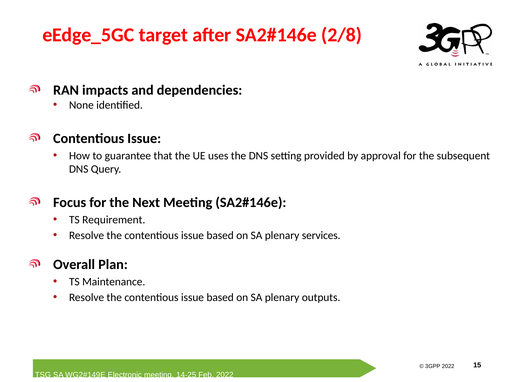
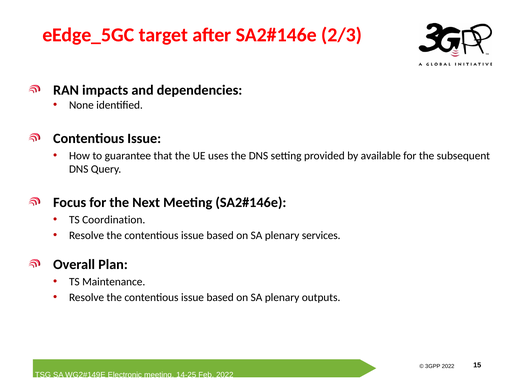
2/8: 2/8 -> 2/3
approval: approval -> available
Requirement: Requirement -> Coordination
